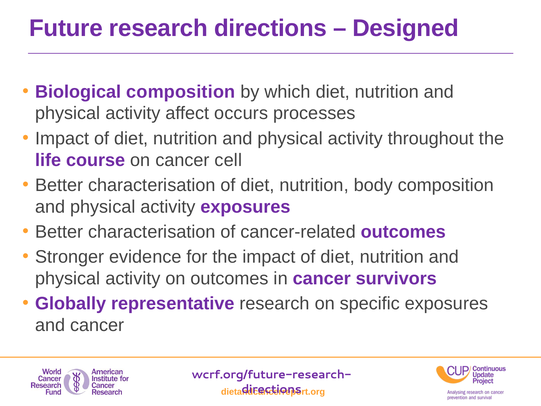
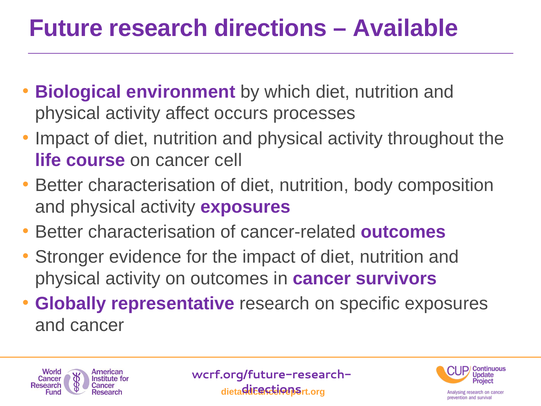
Designed: Designed -> Available
Biological composition: composition -> environment
